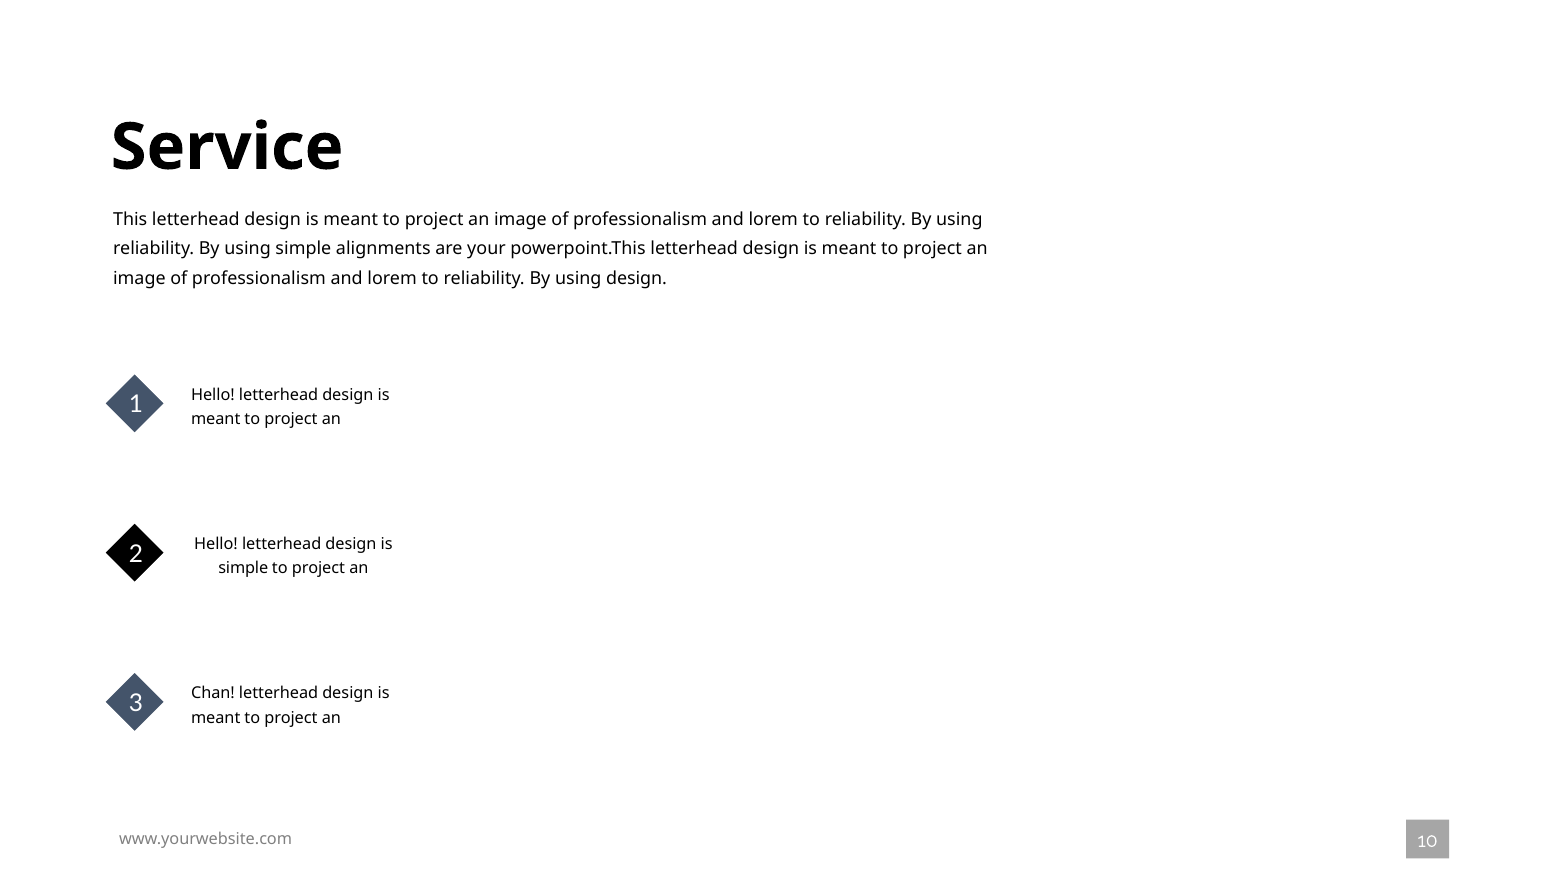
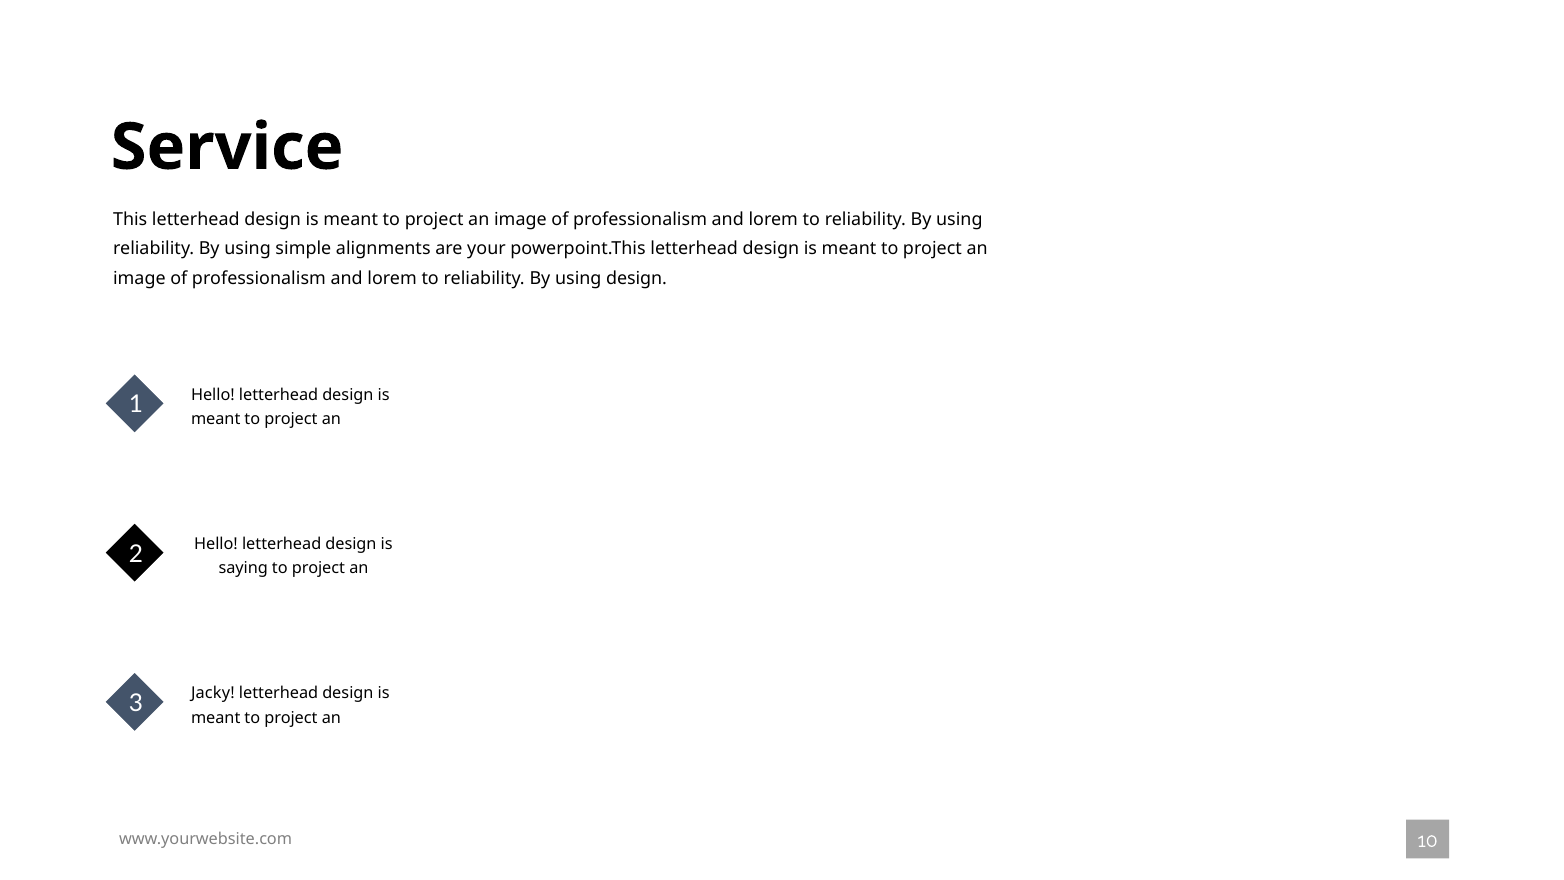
simple at (243, 568): simple -> saying
Chan: Chan -> Jacky
